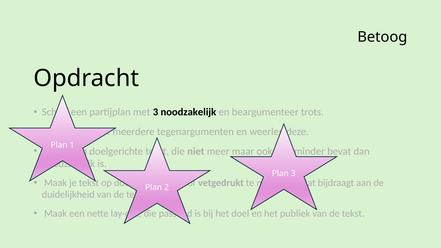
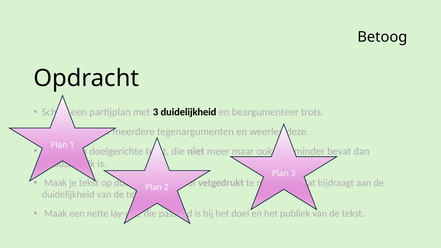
3 noodzakelijk: noodzakelijk -> duidelijkheid
